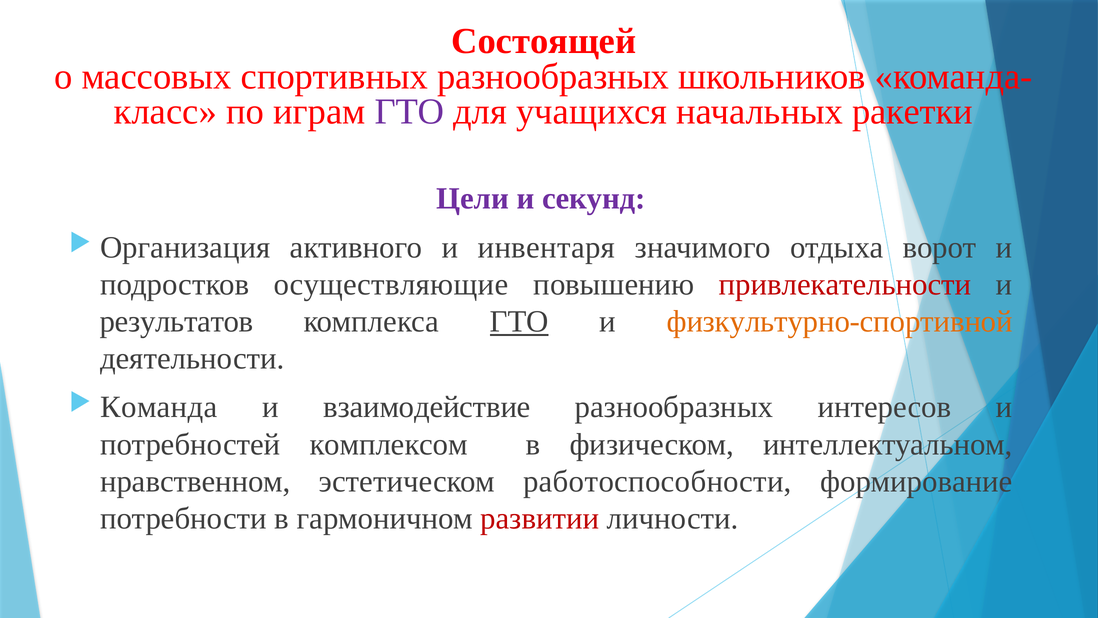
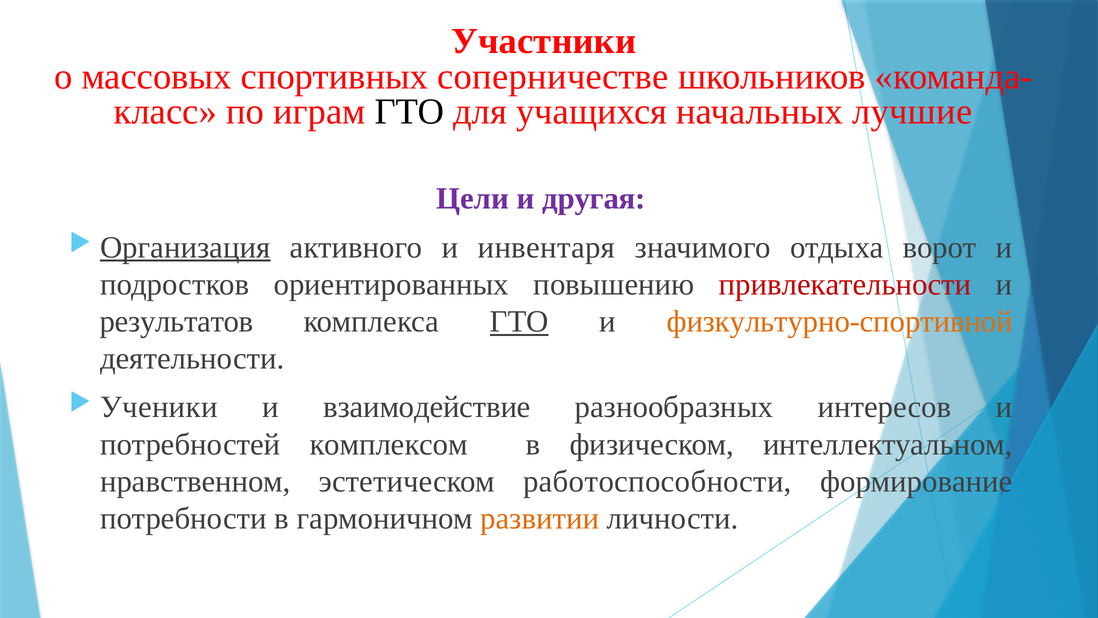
Состоящей: Состоящей -> Участники
спортивных разнообразных: разнообразных -> соперничестве
ГТО at (409, 112) colour: purple -> black
ракетки: ракетки -> лучшие
секунд: секунд -> другая
Организация underline: none -> present
осуществляющие: осуществляющие -> ориентированных
Команда: Команда -> Ученики
развитии colour: red -> orange
